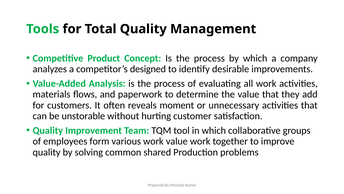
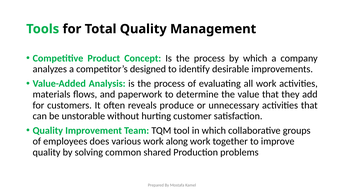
moment: moment -> produce
form: form -> does
work value: value -> along
